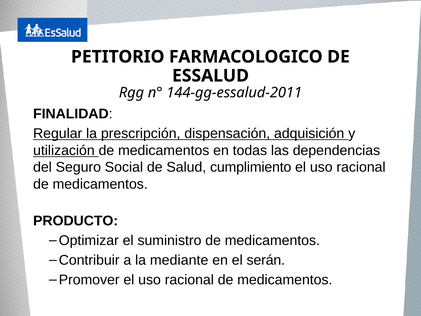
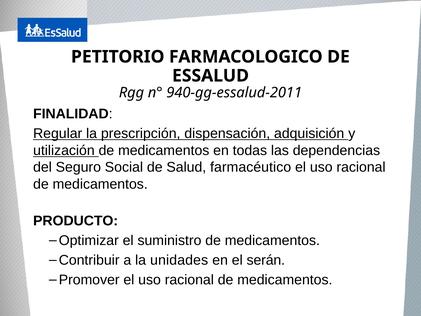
144-gg-essalud-2011: 144-gg-essalud-2011 -> 940-gg-essalud-2011
cumplimiento: cumplimiento -> farmacéutico
mediante: mediante -> unidades
